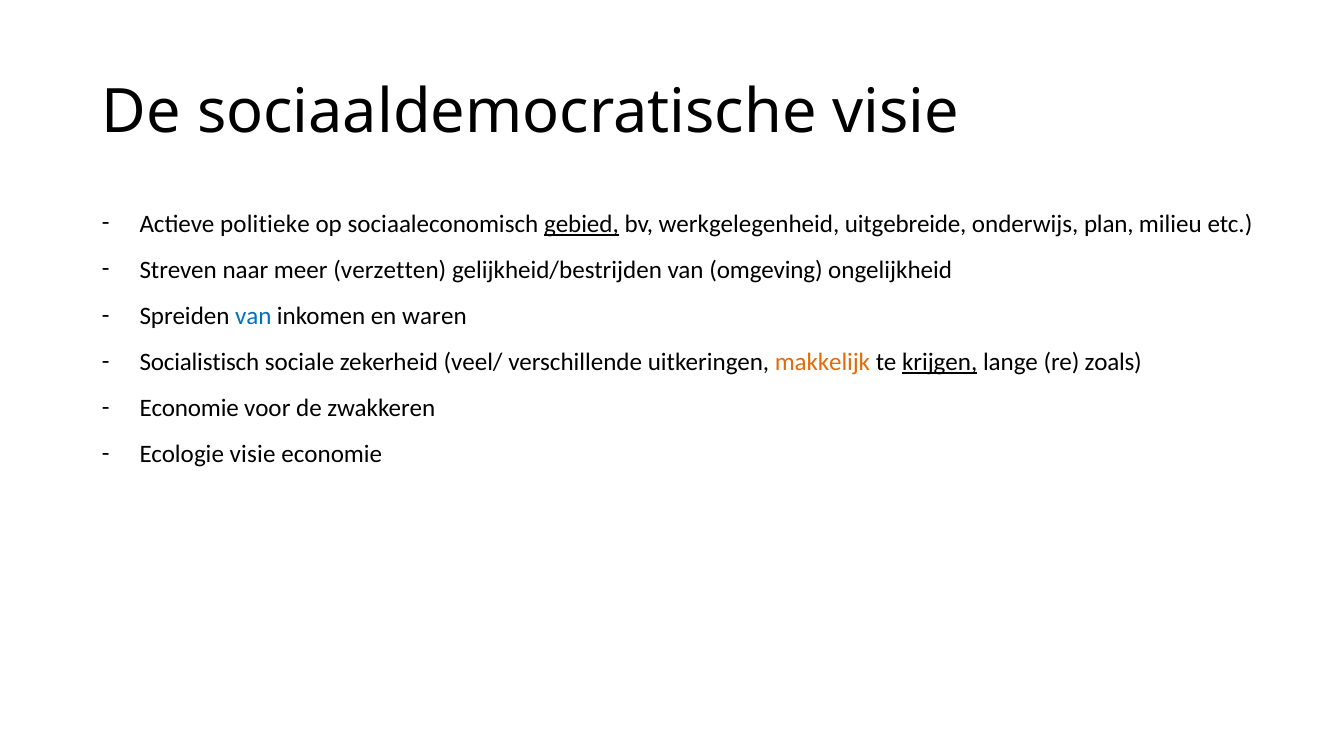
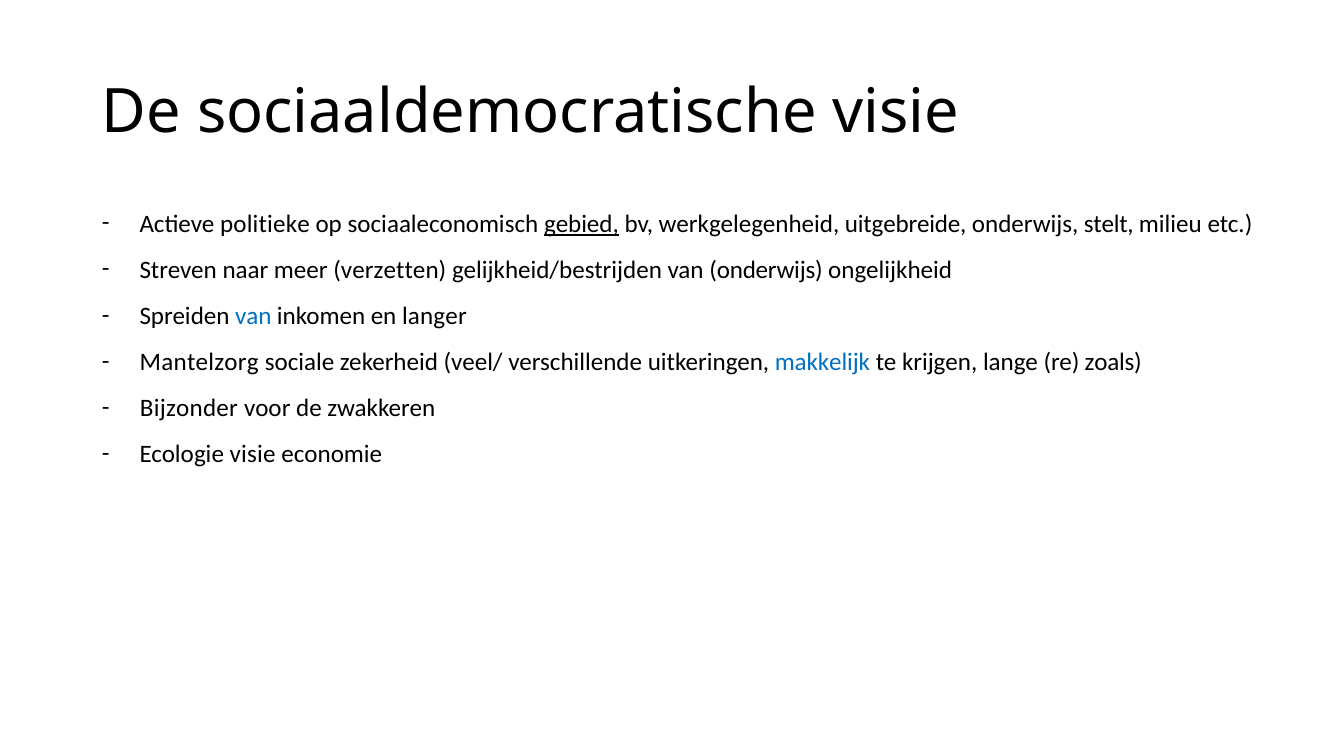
plan: plan -> stelt
van omgeving: omgeving -> onderwijs
waren: waren -> langer
Socialistisch: Socialistisch -> Mantelzorg
makkelijk colour: orange -> blue
krijgen underline: present -> none
Economie at (189, 409): Economie -> Bijzonder
